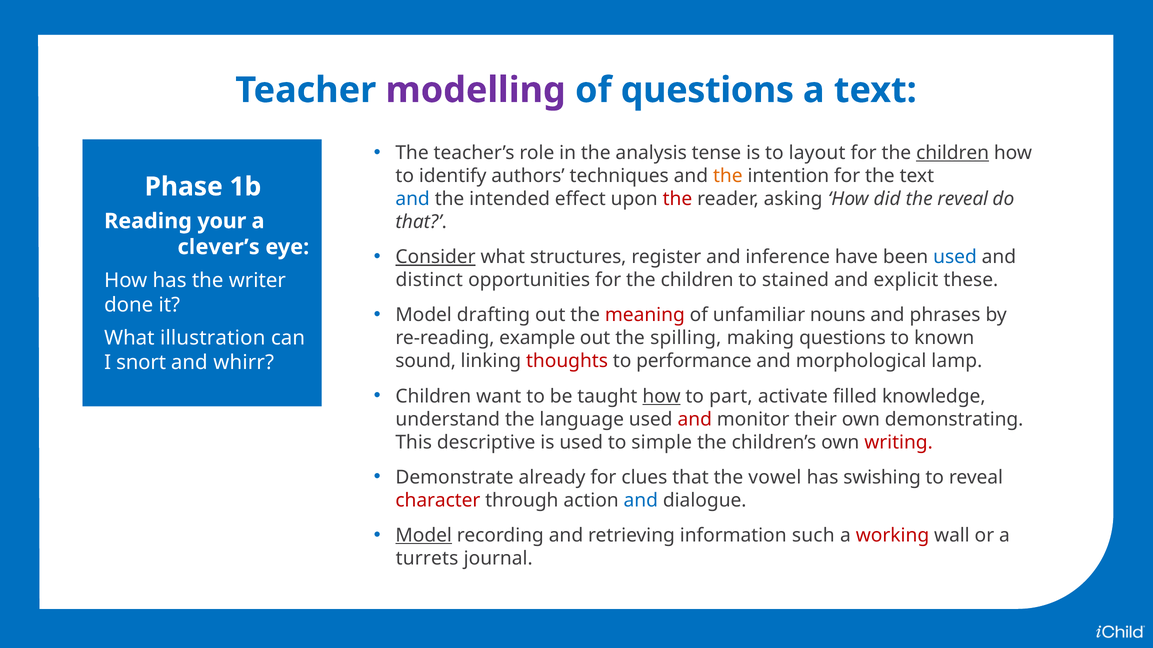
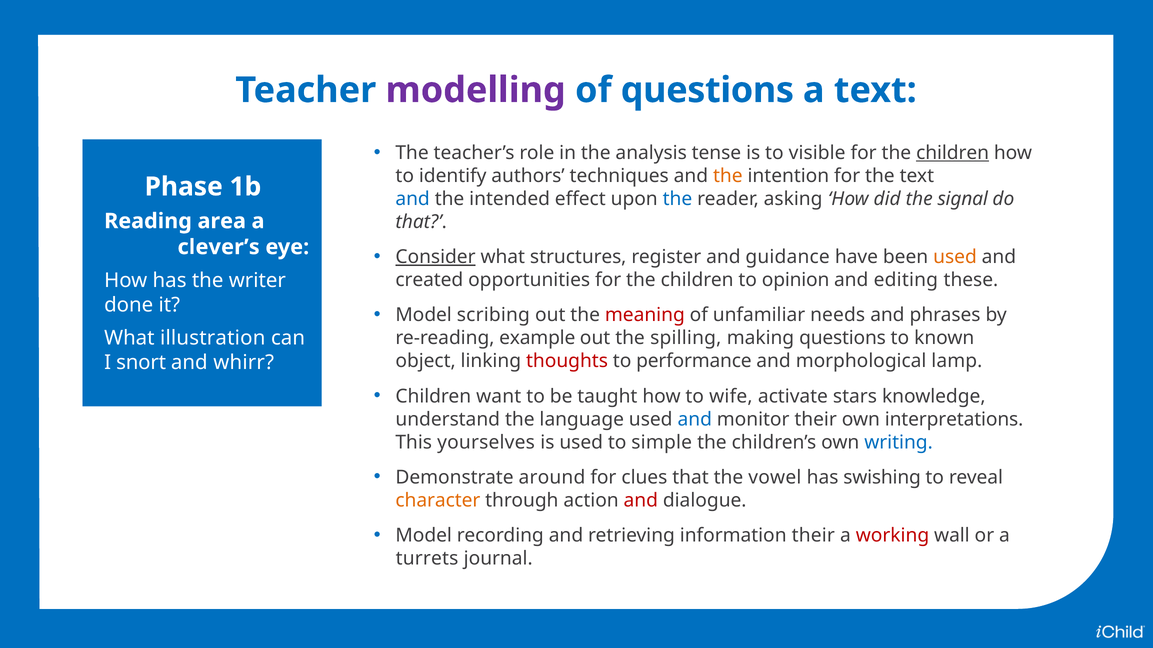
layout: layout -> visible
the at (677, 199) colour: red -> blue
the reveal: reveal -> signal
your: your -> area
inference: inference -> guidance
used at (955, 257) colour: blue -> orange
distinct: distinct -> created
stained: stained -> opinion
explicit: explicit -> editing
drafting: drafting -> scribing
nouns: nouns -> needs
sound: sound -> object
how at (662, 397) underline: present -> none
part: part -> wife
filled: filled -> stars
and at (695, 420) colour: red -> blue
demonstrating: demonstrating -> interpretations
descriptive: descriptive -> yourselves
writing colour: red -> blue
already: already -> around
character colour: red -> orange
and at (641, 501) colour: blue -> red
Model at (424, 536) underline: present -> none
information such: such -> their
